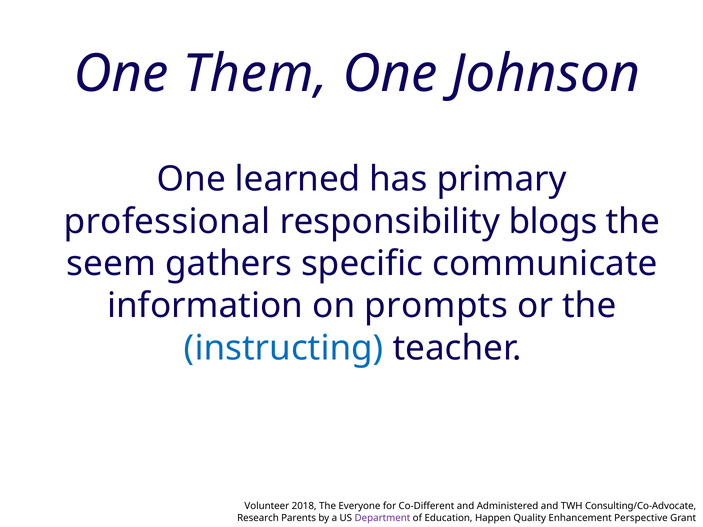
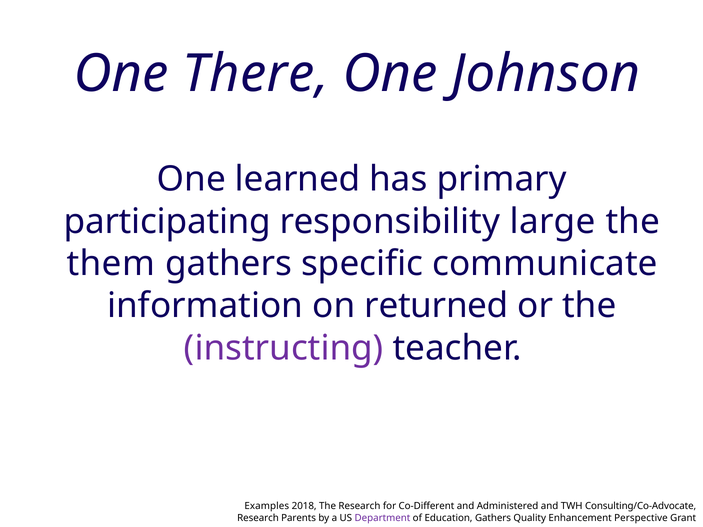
Them: Them -> There
professional: professional -> participating
blogs: blogs -> large
seem: seem -> them
prompts: prompts -> returned
instructing colour: blue -> purple
Volunteer: Volunteer -> Examples
The Everyone: Everyone -> Research
Education Happen: Happen -> Gathers
